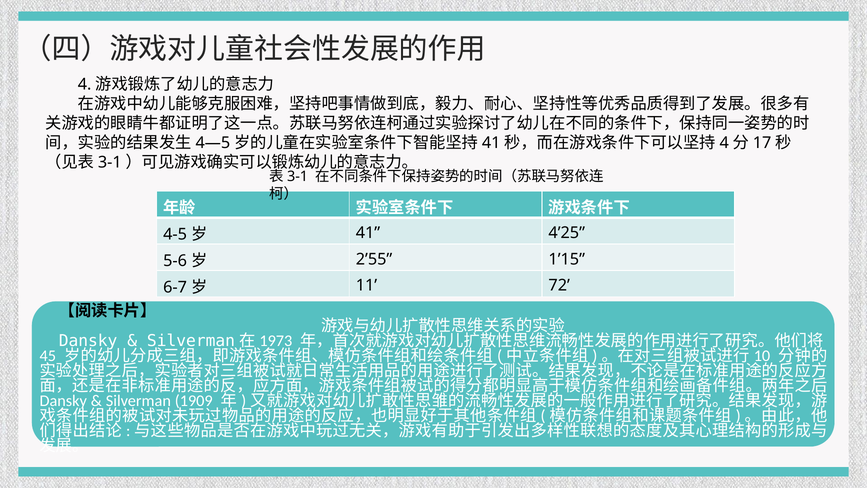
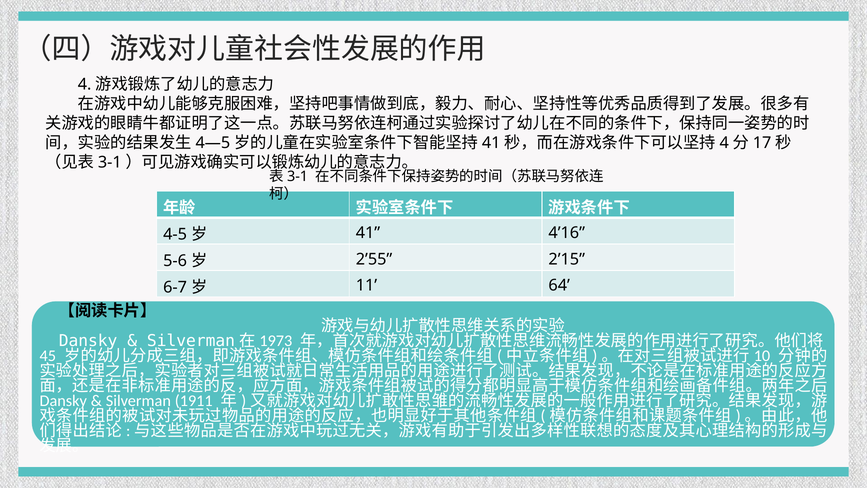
4’25: 4’25 -> 4’16
1’15: 1’15 -> 2’15
72: 72 -> 64
1909: 1909 -> 1911
